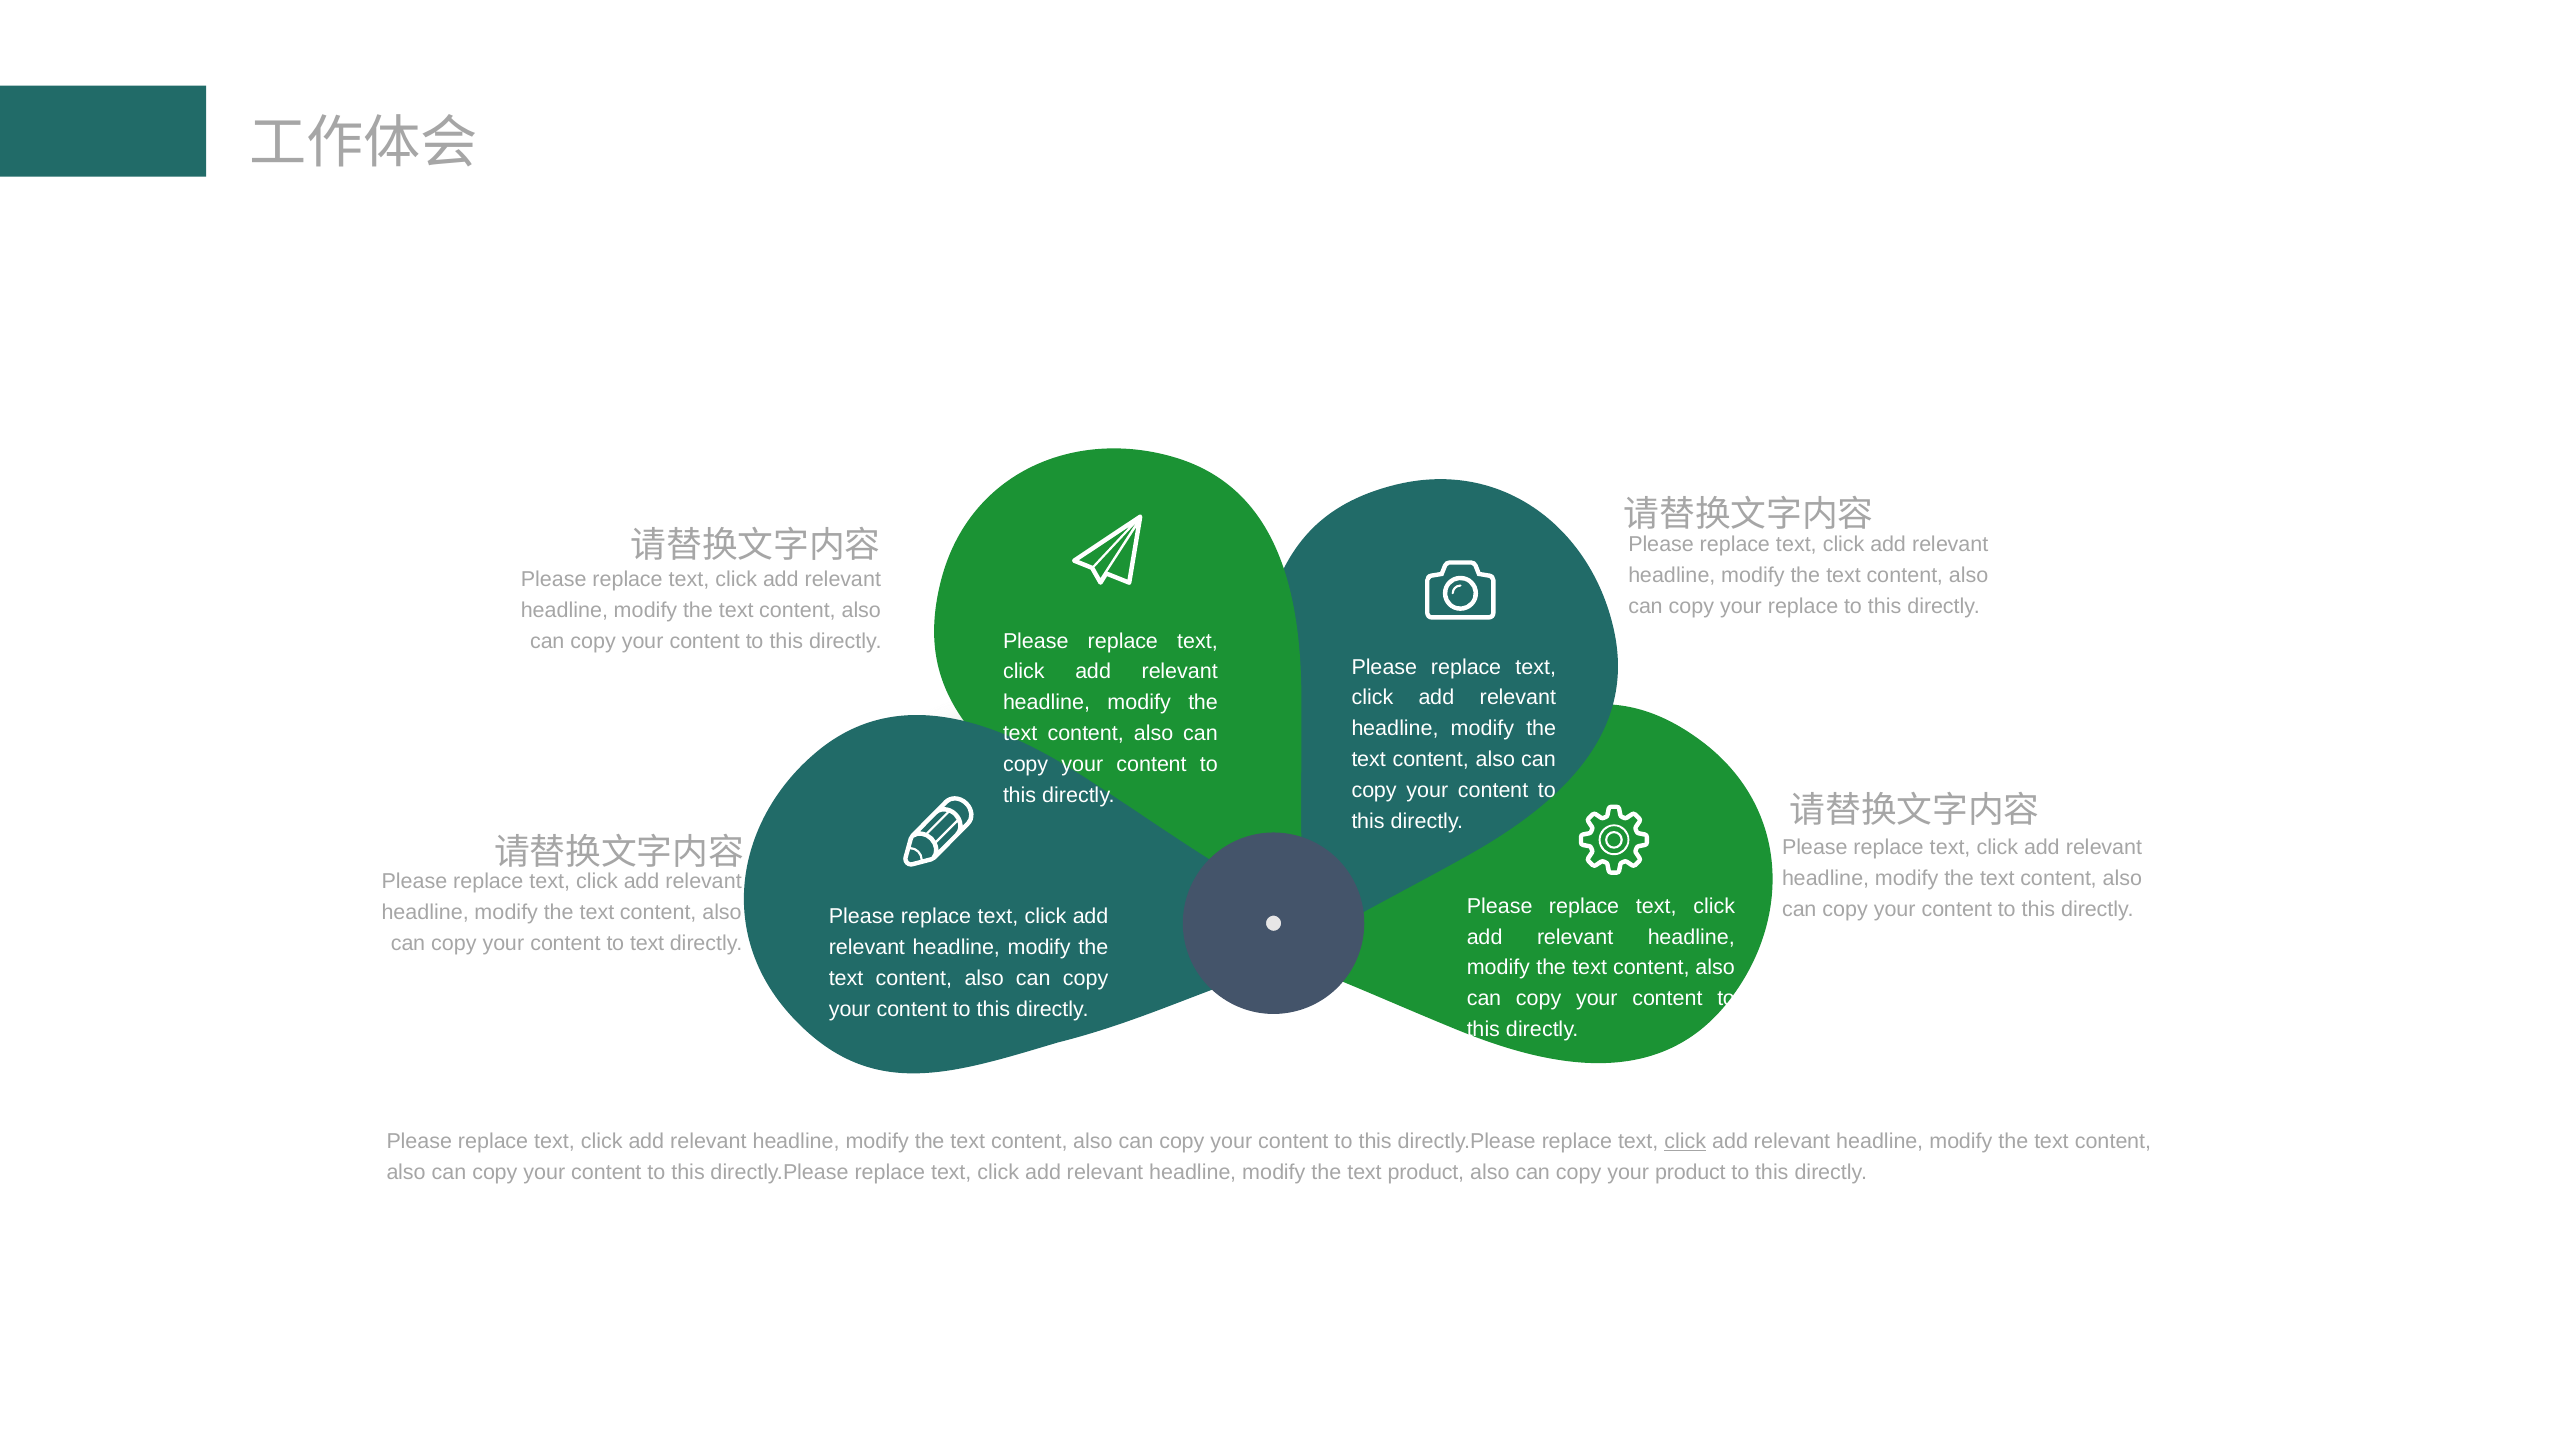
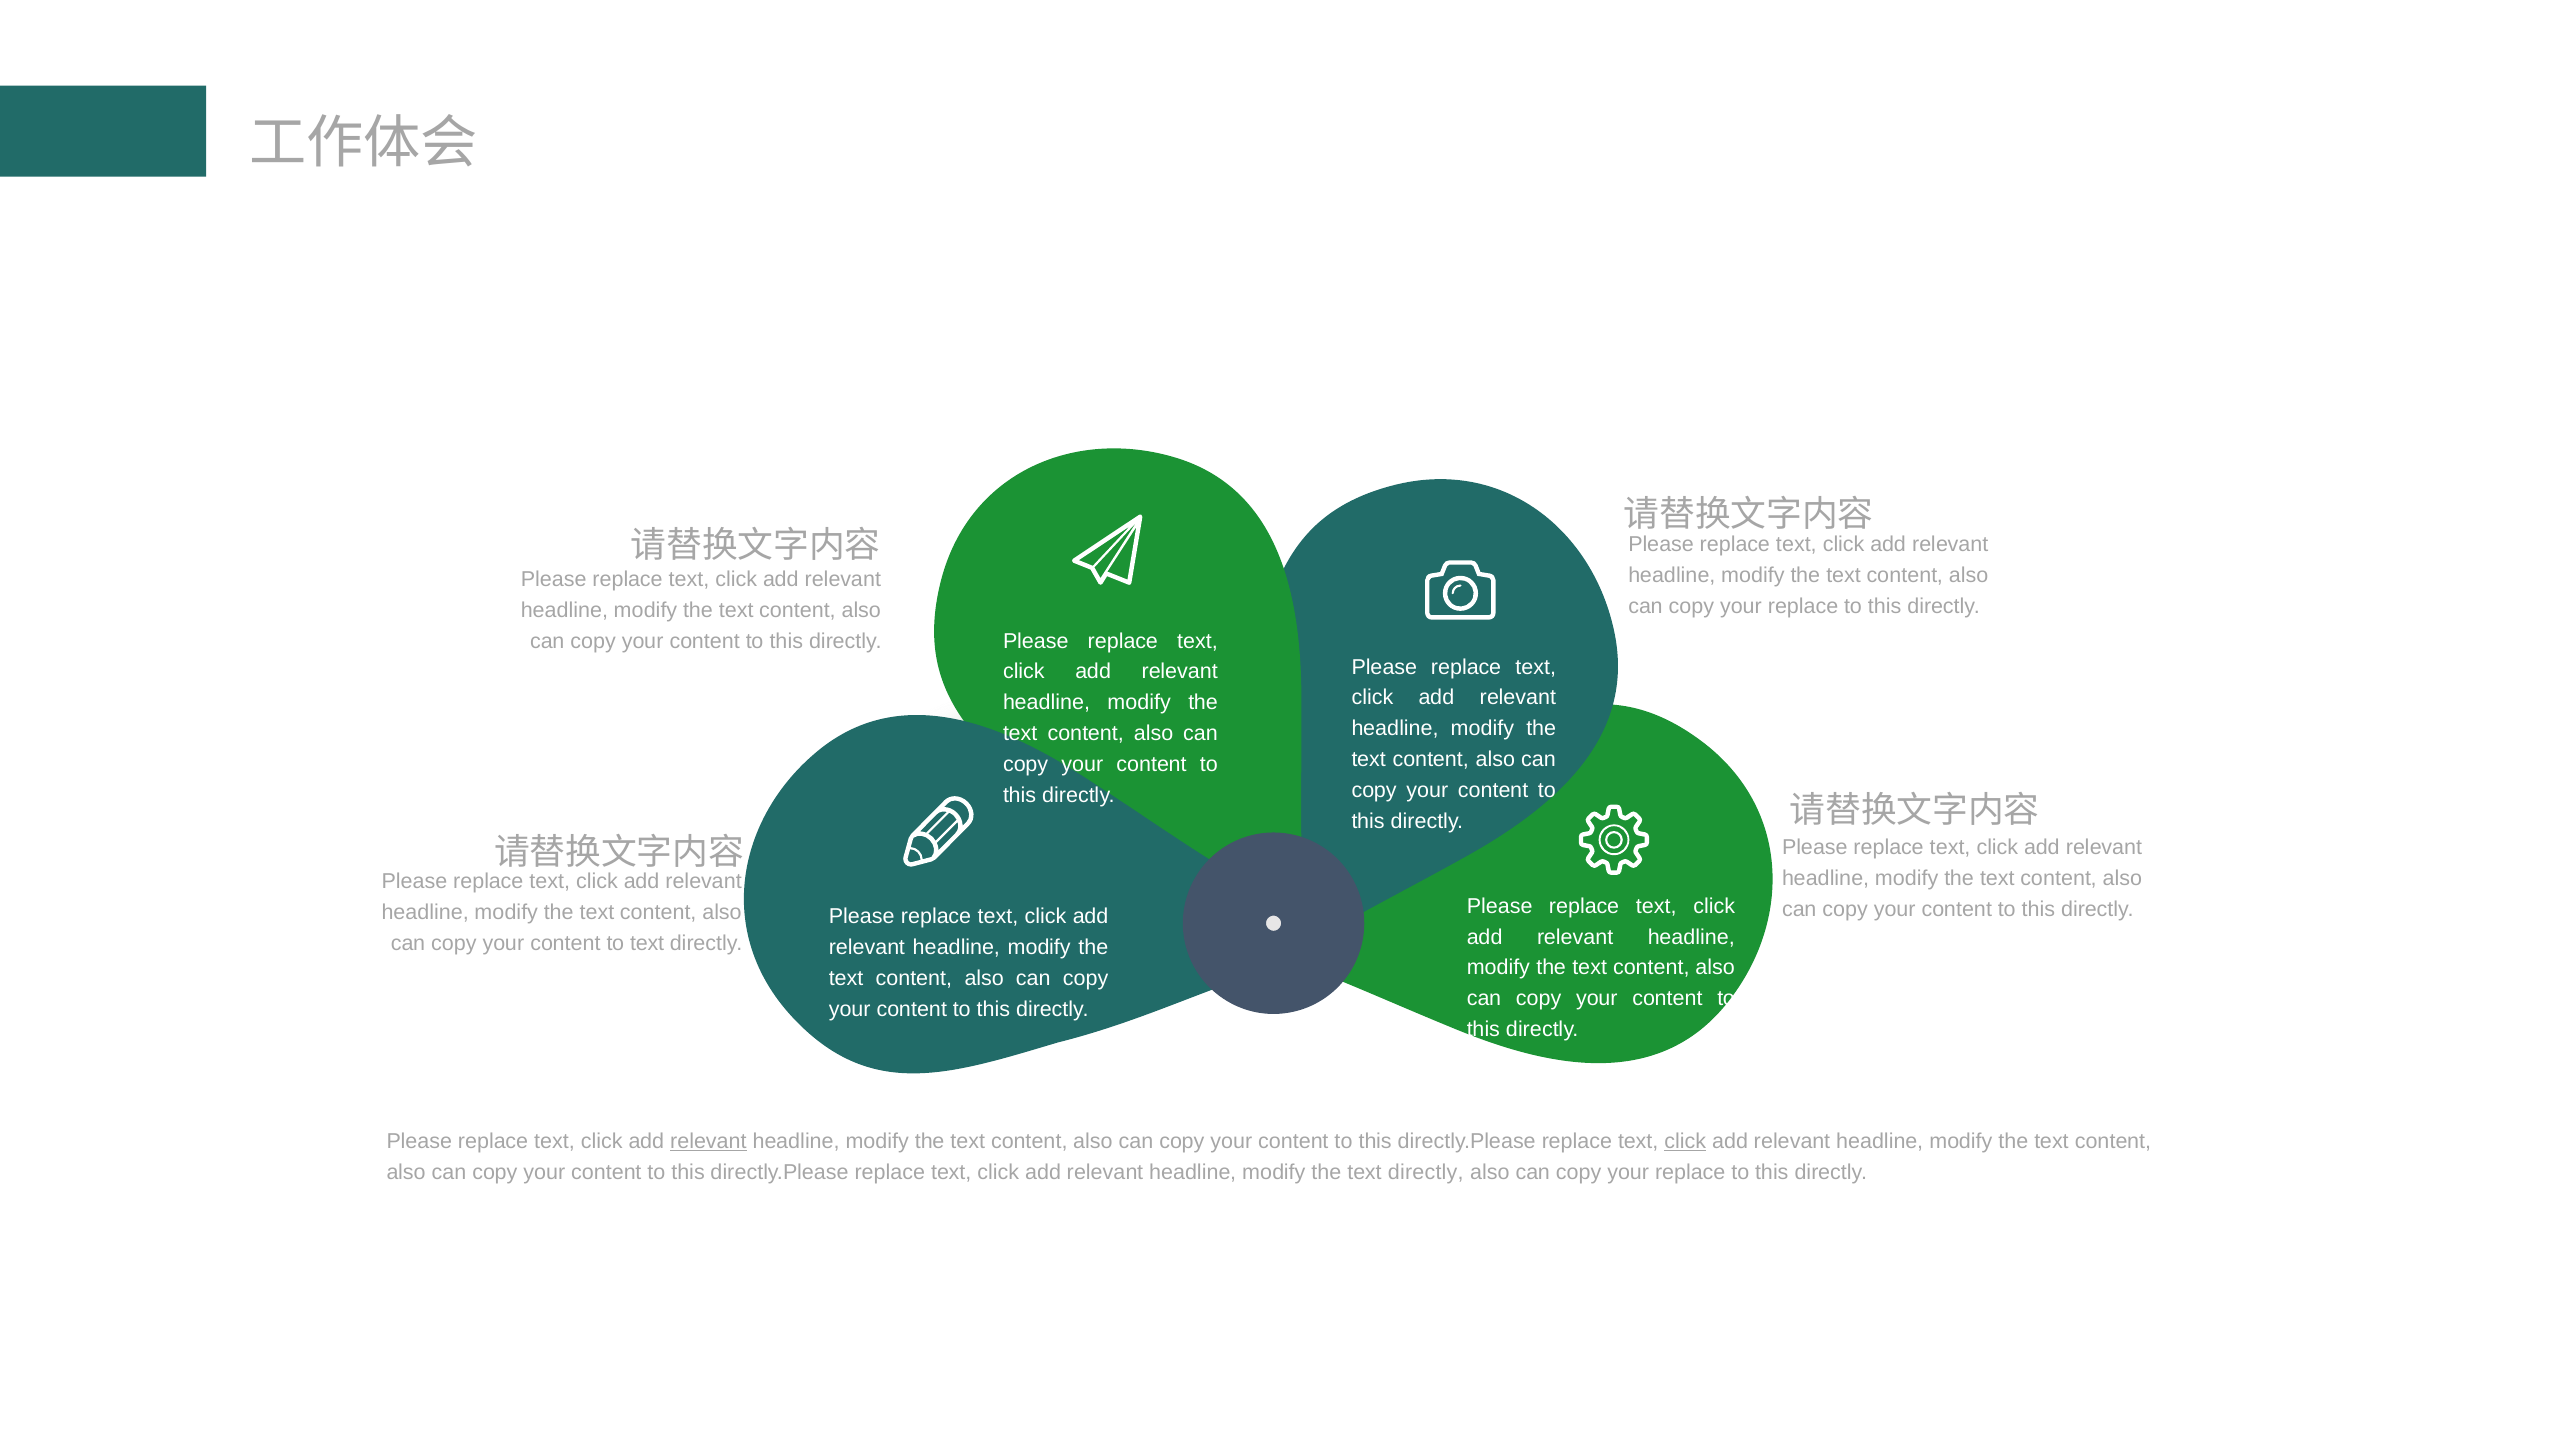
relevant at (708, 1142) underline: none -> present
the text product: product -> directly
product at (1690, 1172): product -> replace
